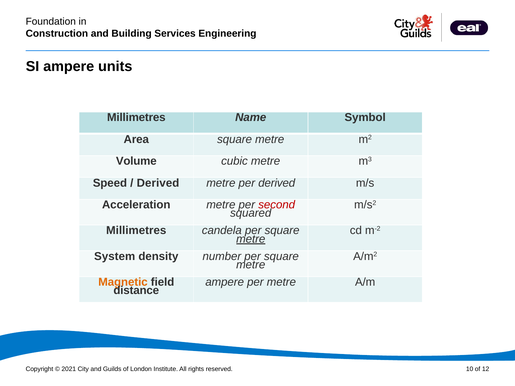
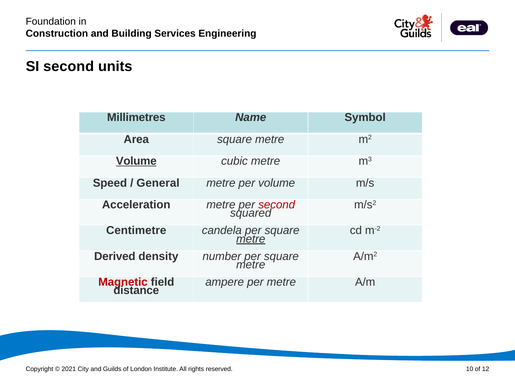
SI ampere: ampere -> second
Volume at (136, 161) underline: none -> present
Derived at (158, 183): Derived -> General
per derived: derived -> volume
Millimetres at (136, 231): Millimetres -> Centimetre
System: System -> Derived
Magnetic colour: orange -> red
